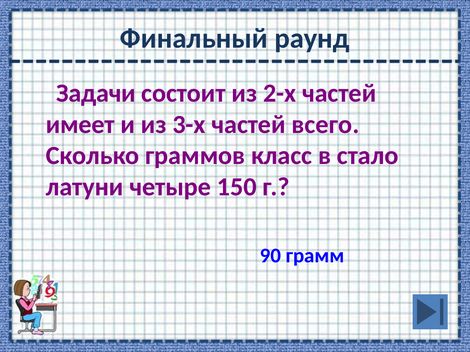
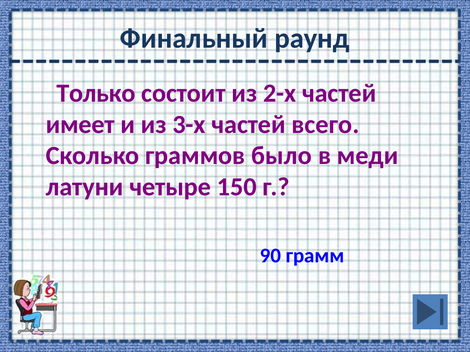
Задачи: Задачи -> Только
класс: класс -> было
стало: стало -> меди
